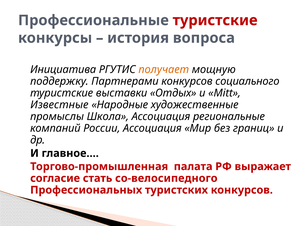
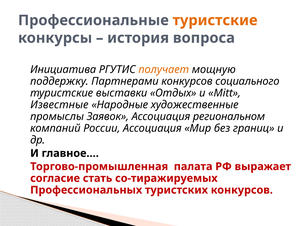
туристские at (215, 20) colour: red -> orange
Школа: Школа -> Заявок
региональные: региональные -> региональном
со-велосипедного: со-велосипедного -> со-тиражируемых
